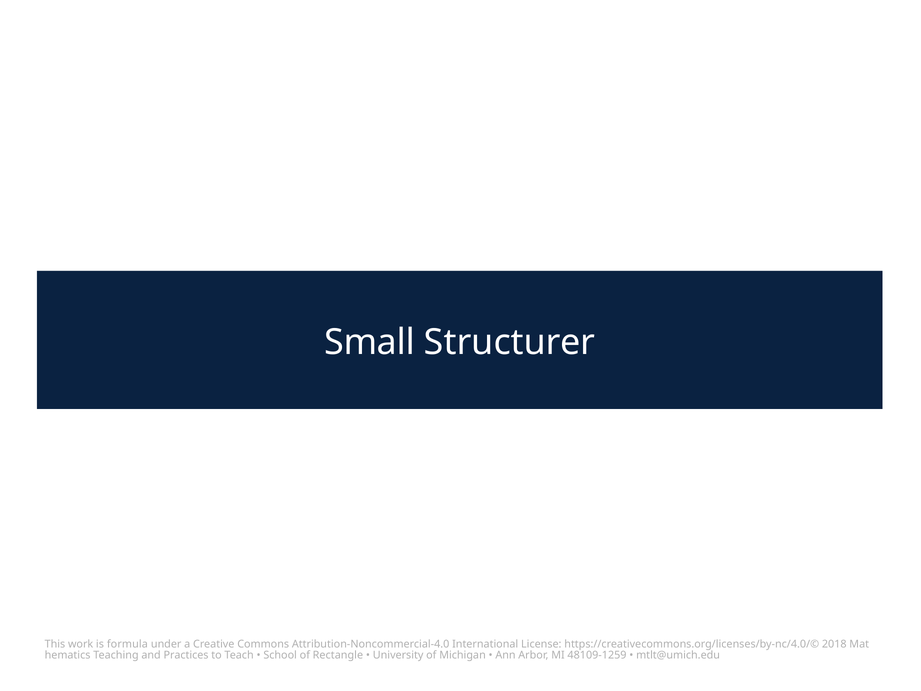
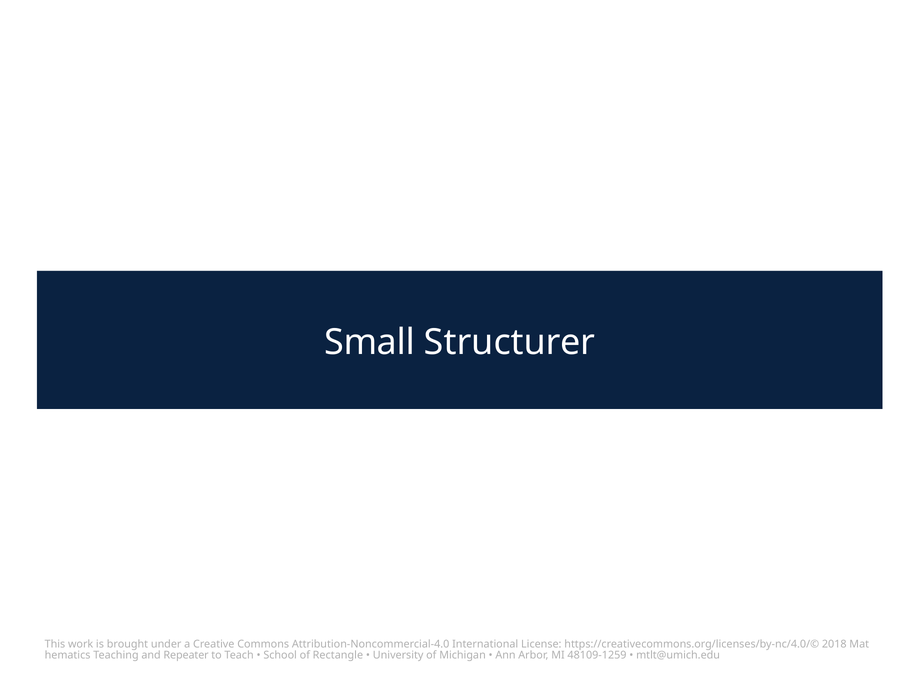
formula: formula -> brought
Practices: Practices -> Repeater
